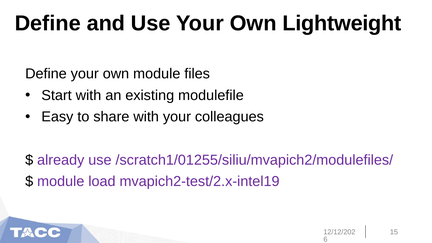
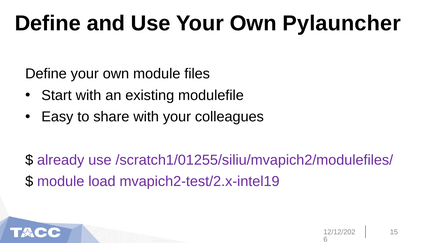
Lightweight: Lightweight -> Pylauncher
